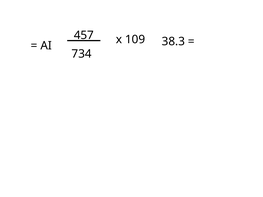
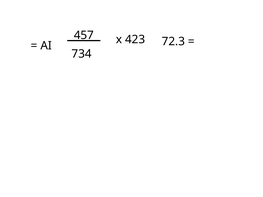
109: 109 -> 423
38.3: 38.3 -> 72.3
